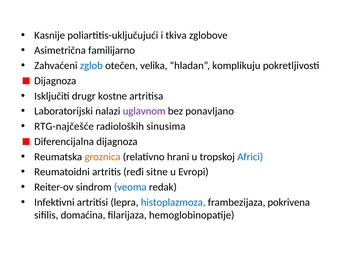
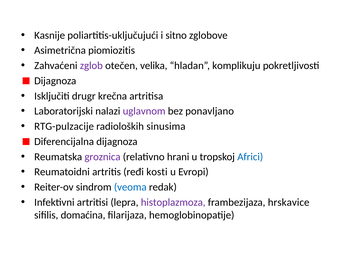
tkiva: tkiva -> sitno
familijarno: familijarno -> piomiozitis
zglob colour: blue -> purple
kostne: kostne -> krečna
RTG-najčešće: RTG-najčešće -> RTG-pulzacije
groznica colour: orange -> purple
sitne: sitne -> kosti
histoplazmoza colour: blue -> purple
pokrivena: pokrivena -> hrskavice
